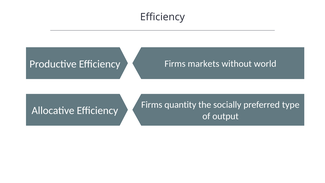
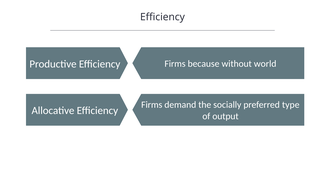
markets: markets -> because
quantity: quantity -> demand
